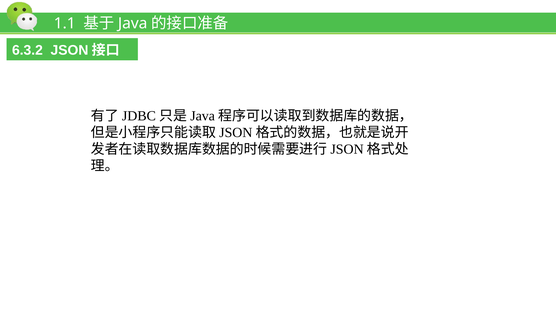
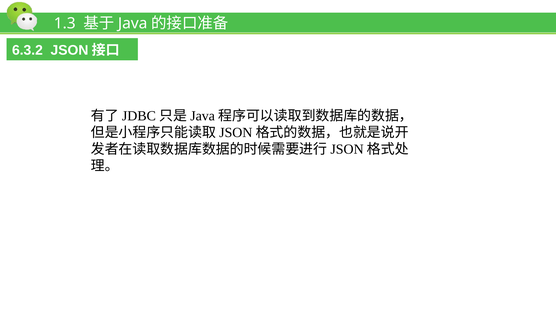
1.1: 1.1 -> 1.3
